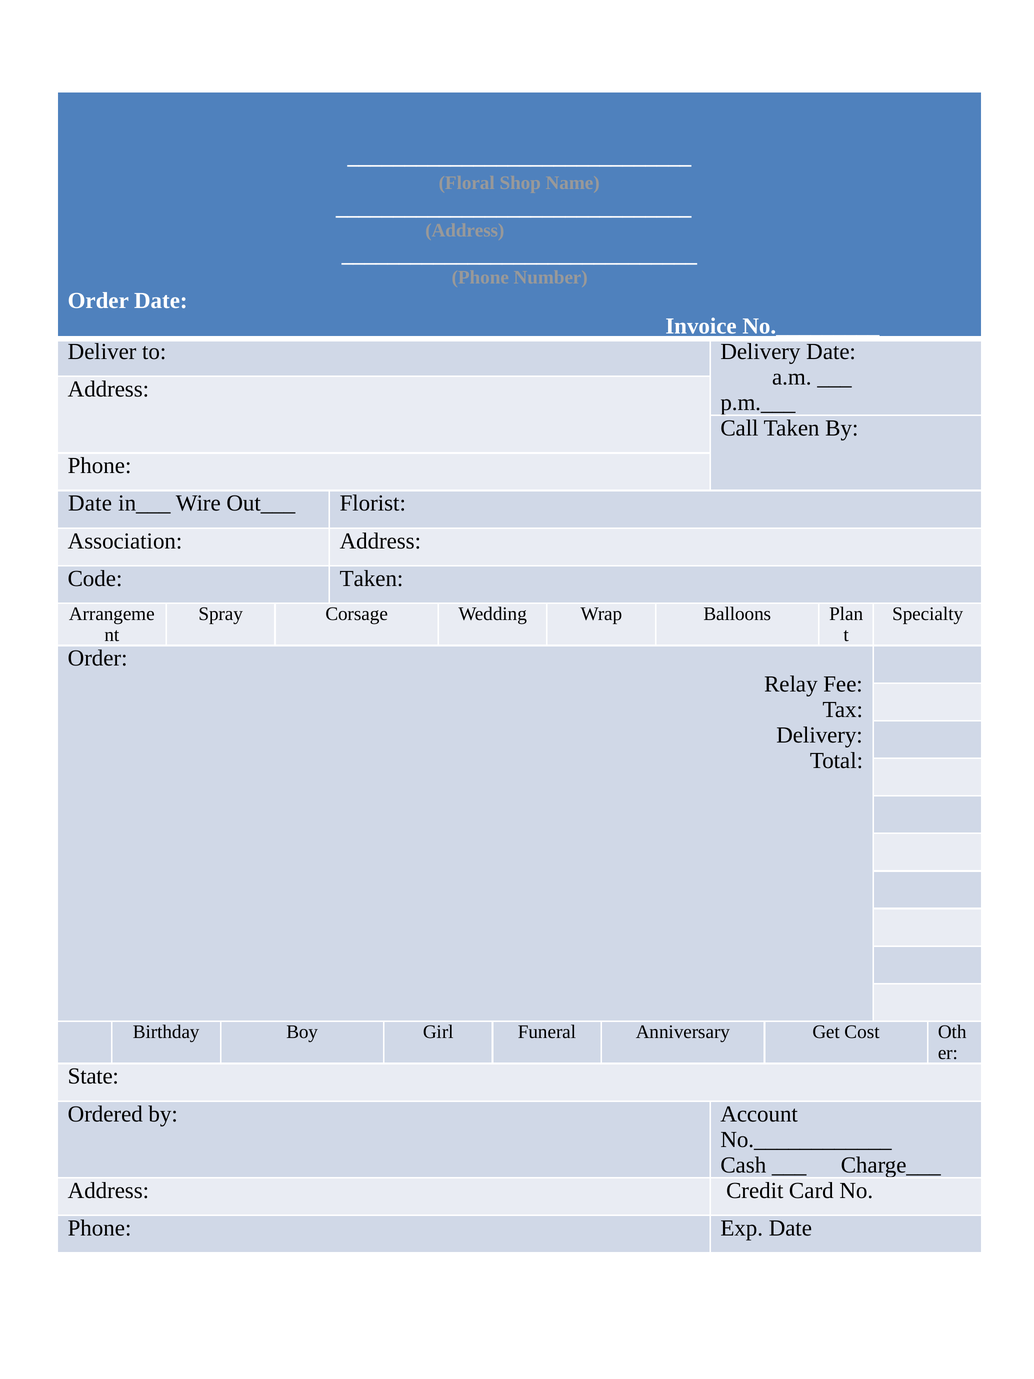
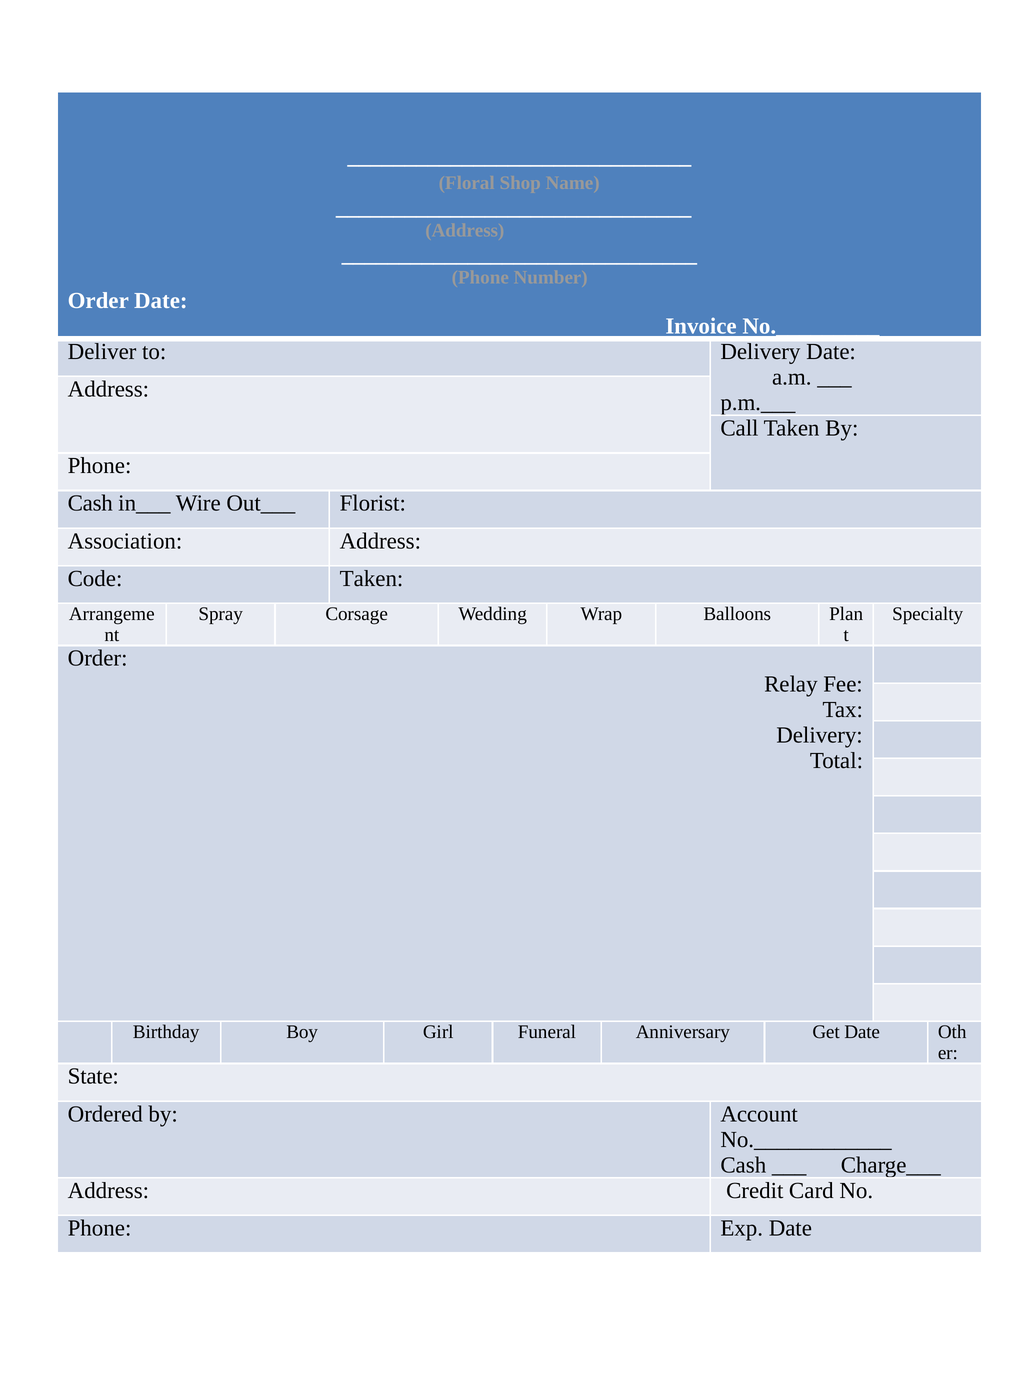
Date at (90, 503): Date -> Cash
Get Cost: Cost -> Date
